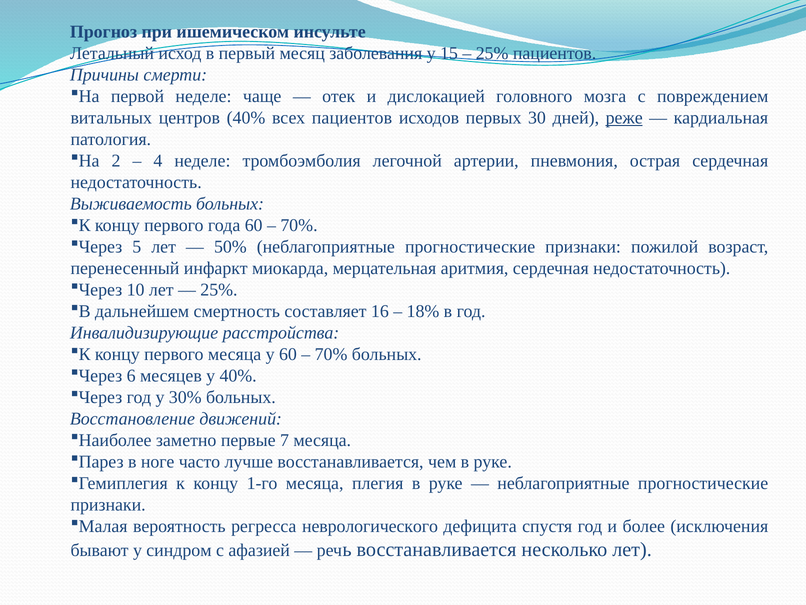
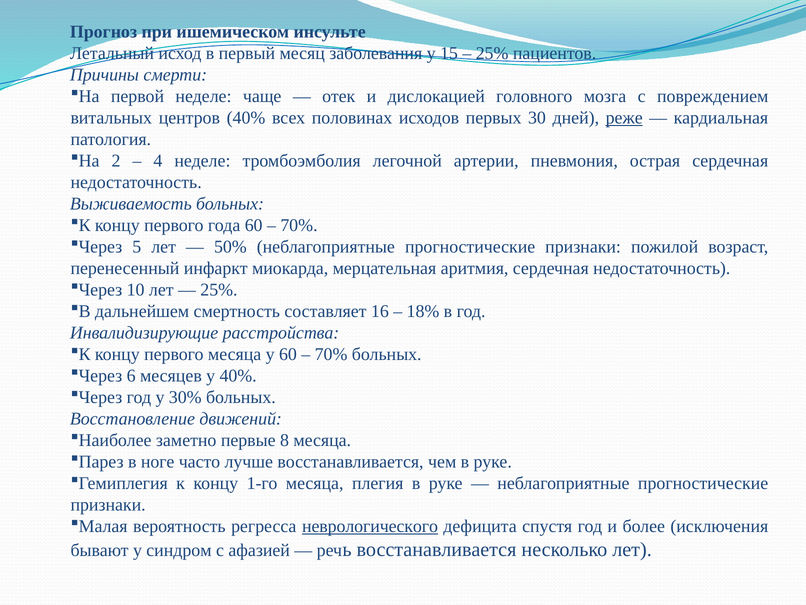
всех пациентов: пациентов -> половинах
7: 7 -> 8
неврологического underline: none -> present
